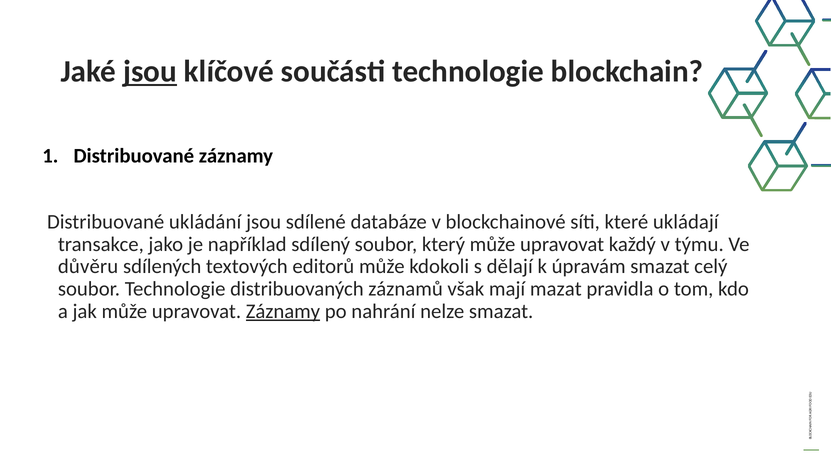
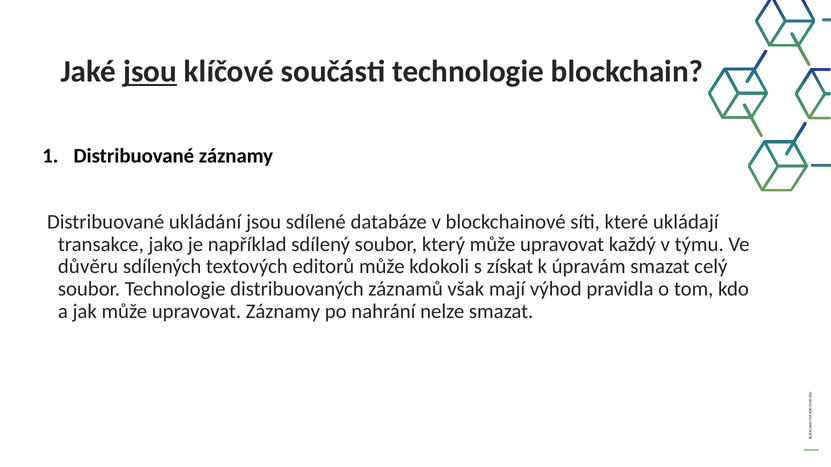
dělají: dělají -> získat
mazat: mazat -> výhod
Záznamy at (283, 312) underline: present -> none
